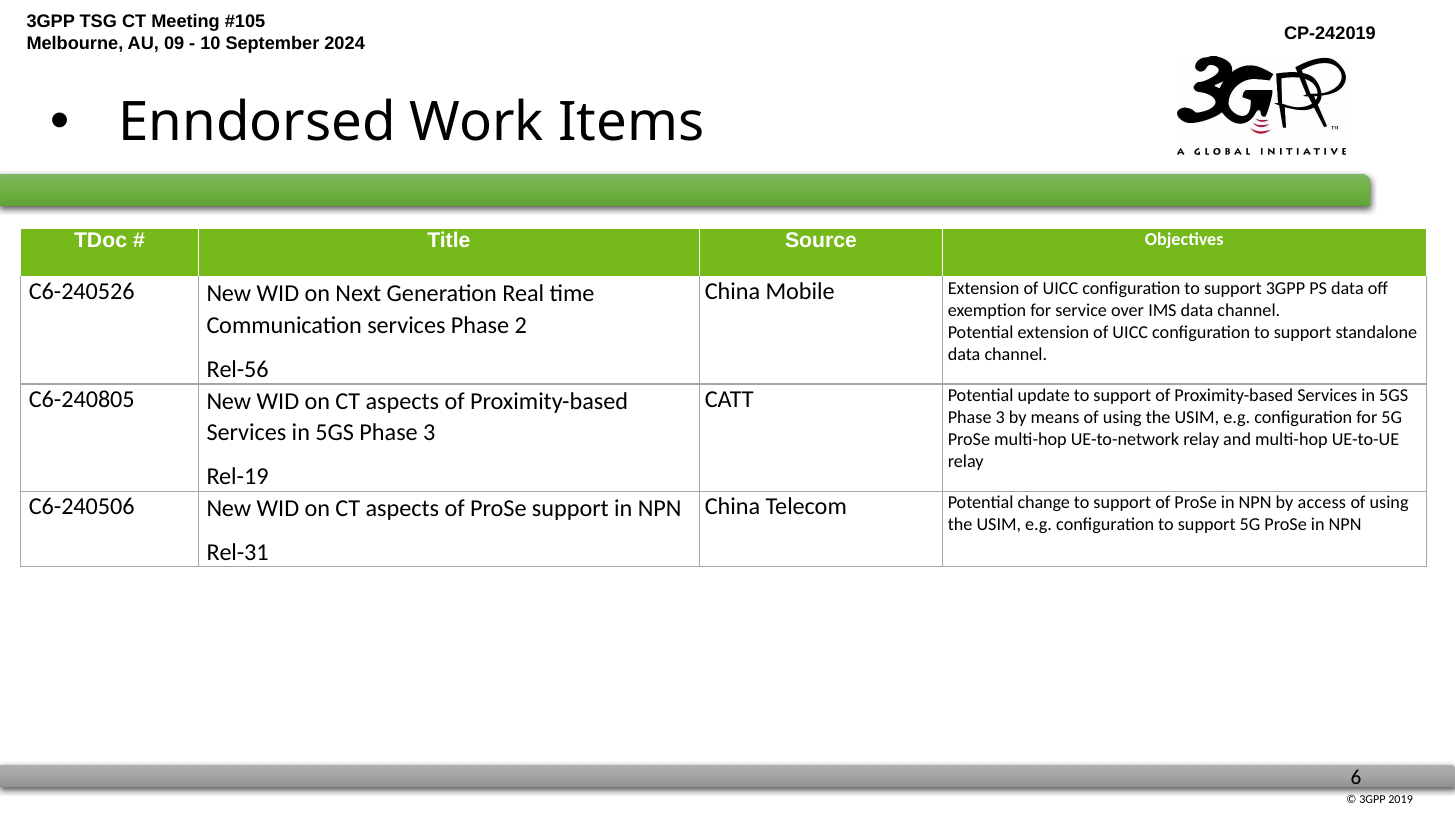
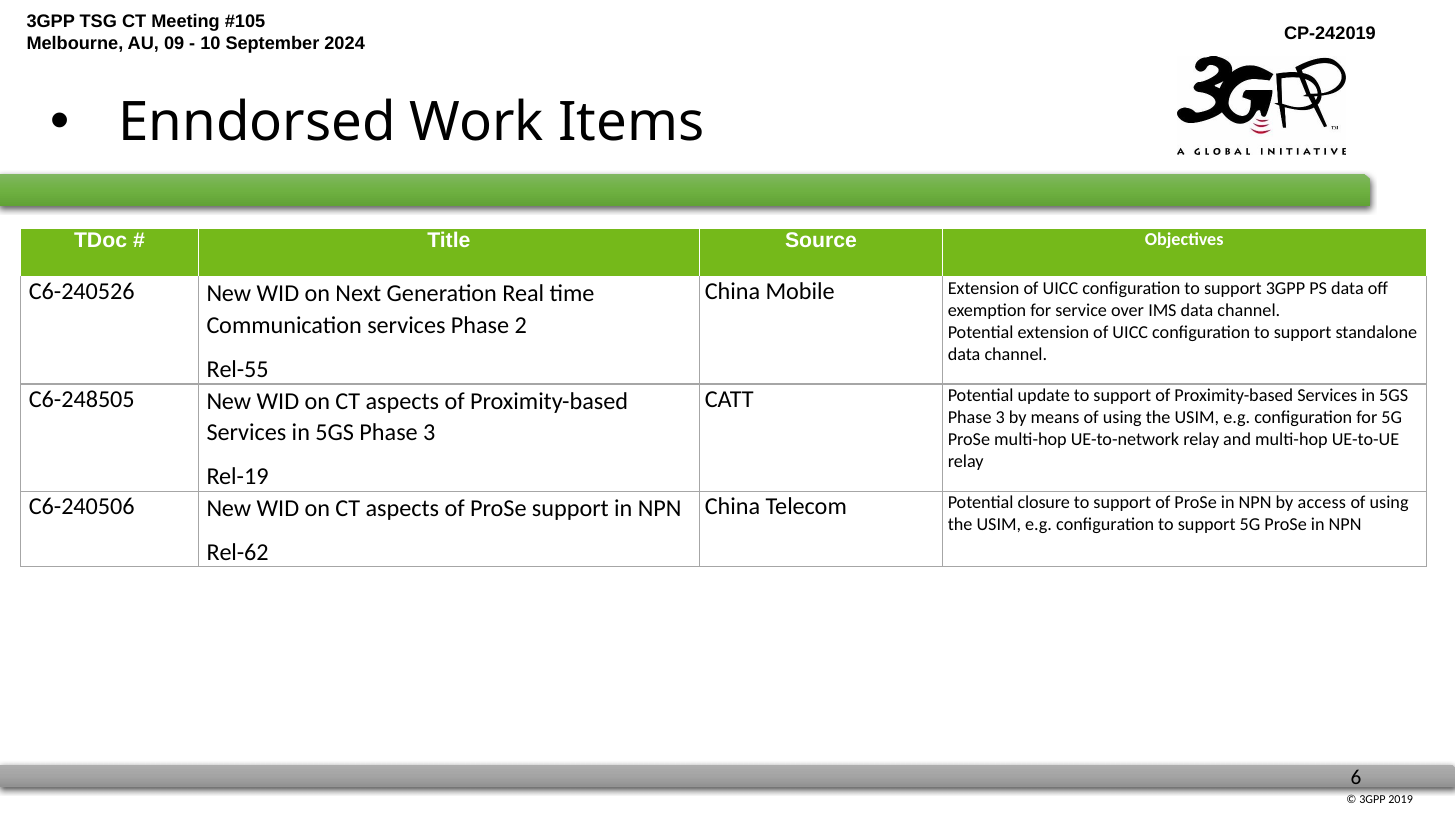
Rel-56: Rel-56 -> Rel-55
C6-240805: C6-240805 -> C6-248505
change: change -> closure
Rel-31: Rel-31 -> Rel-62
